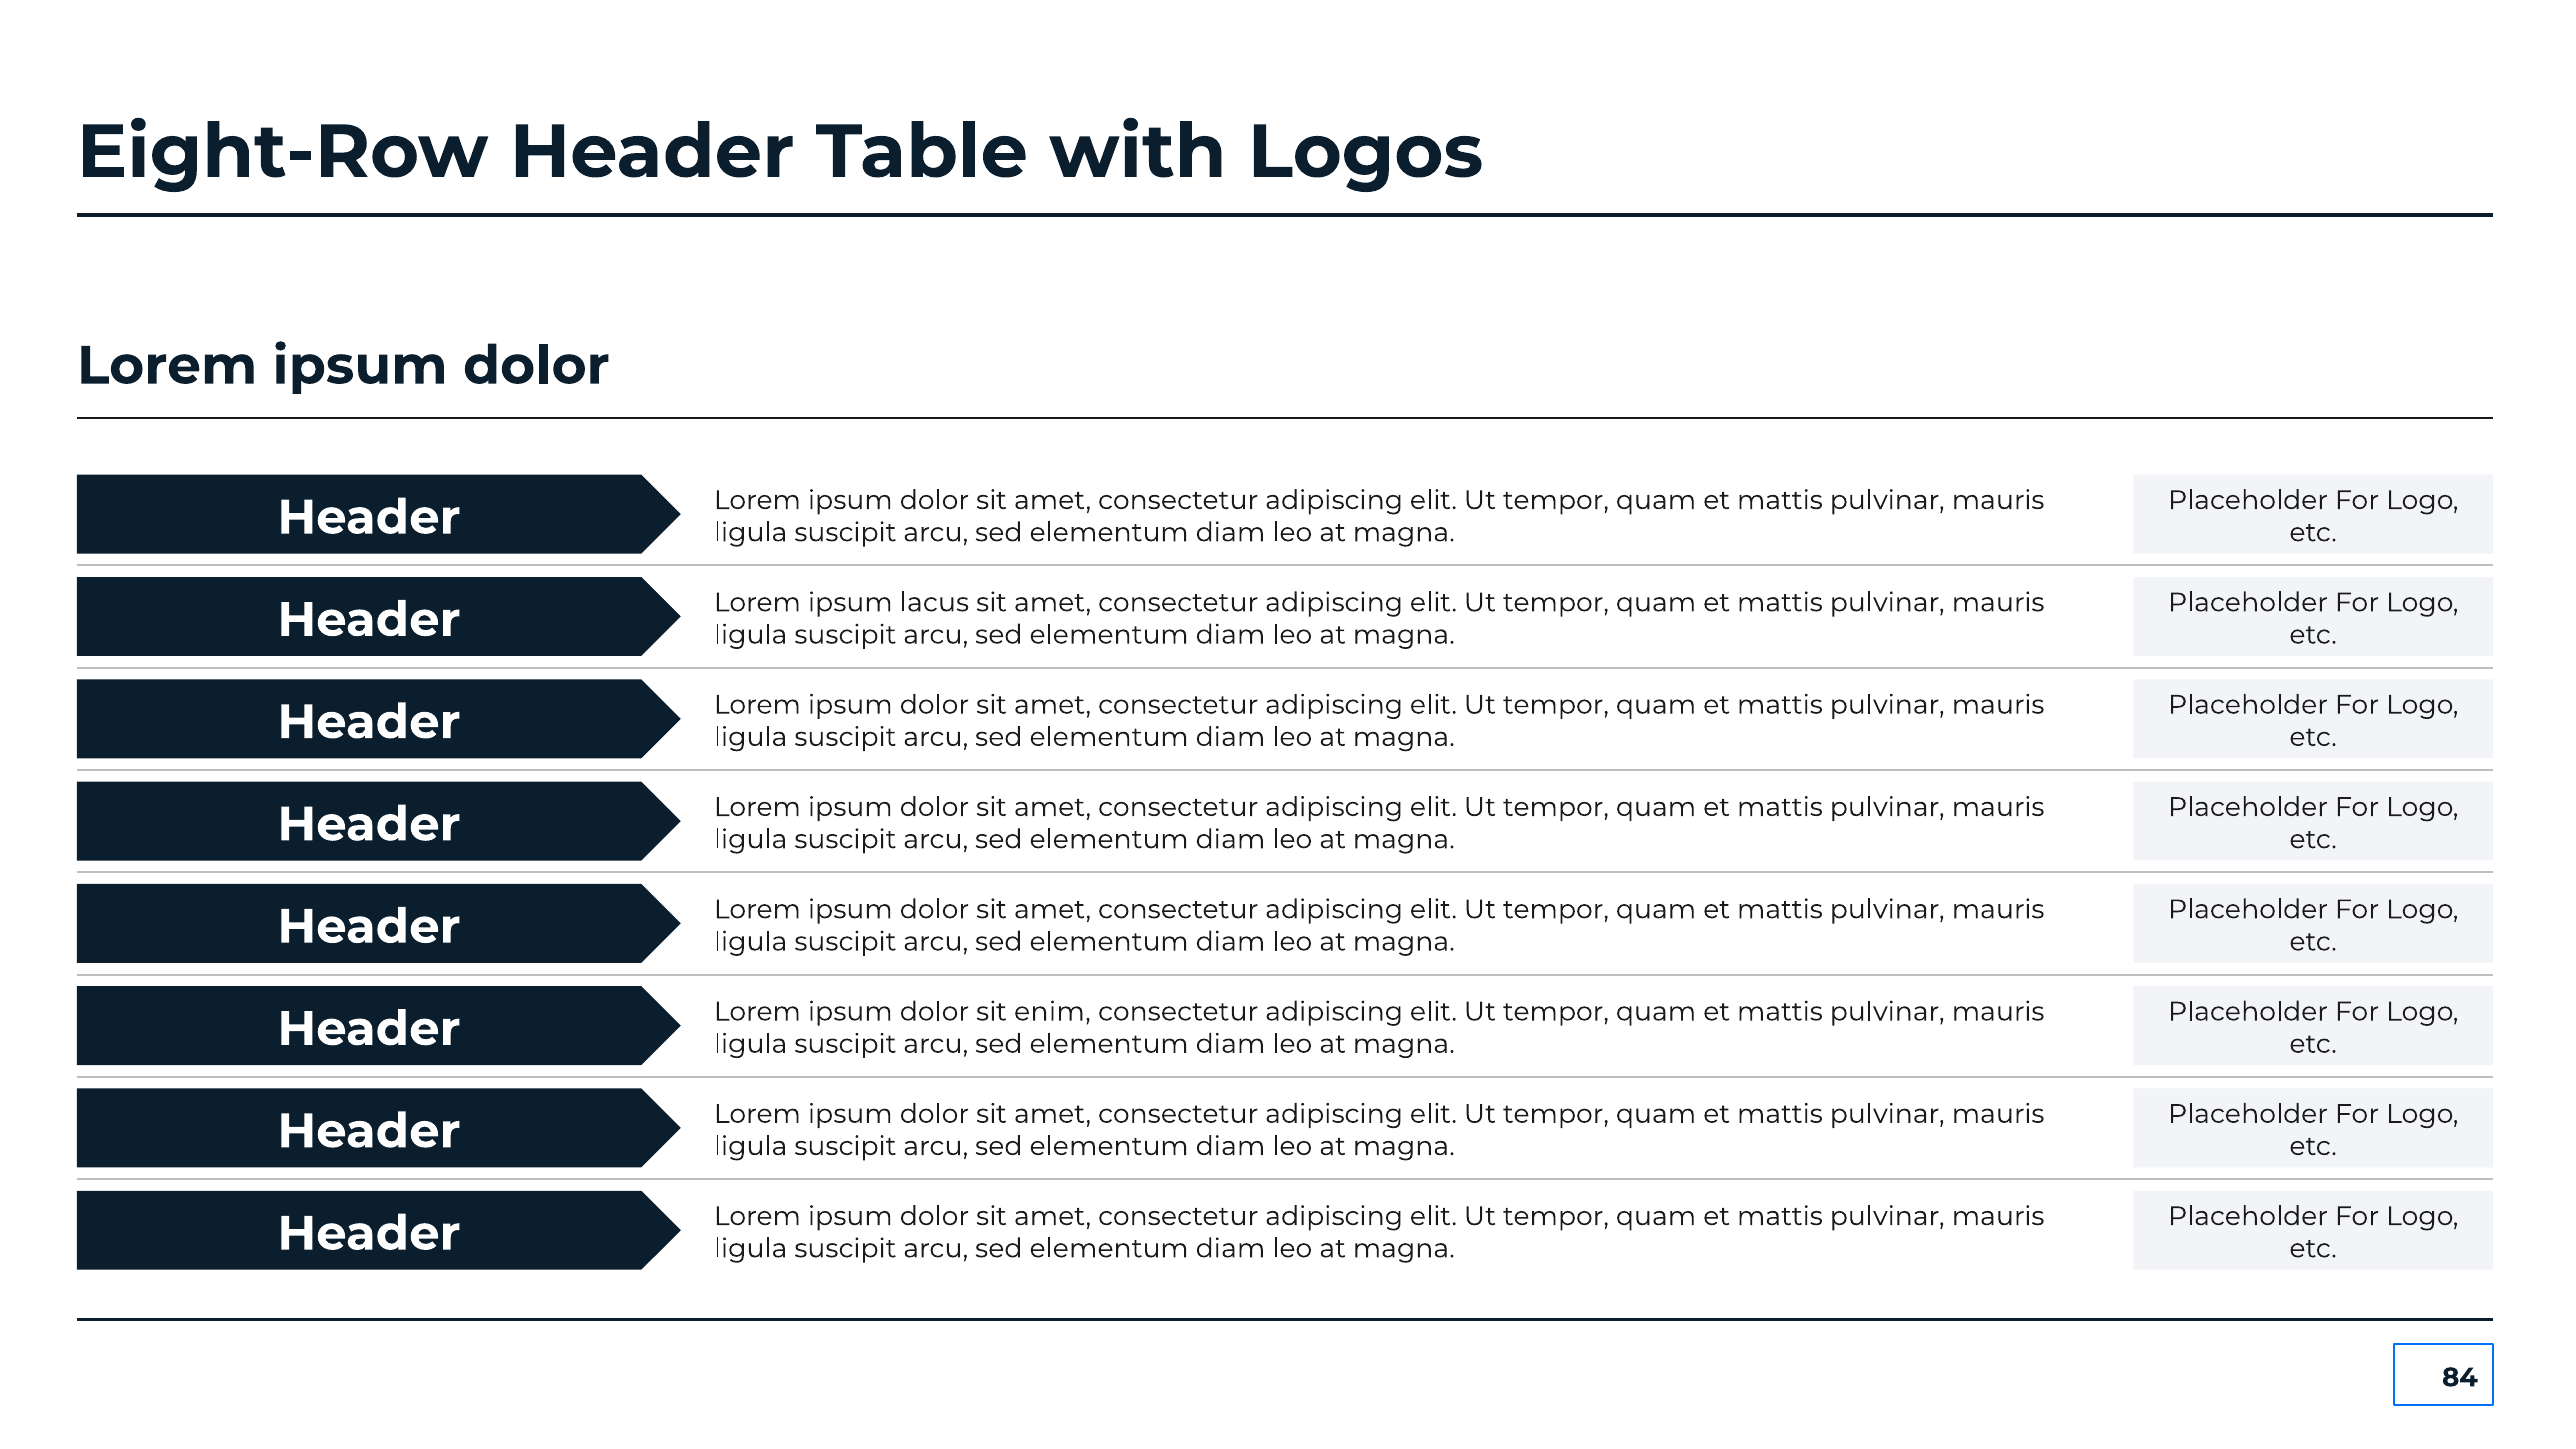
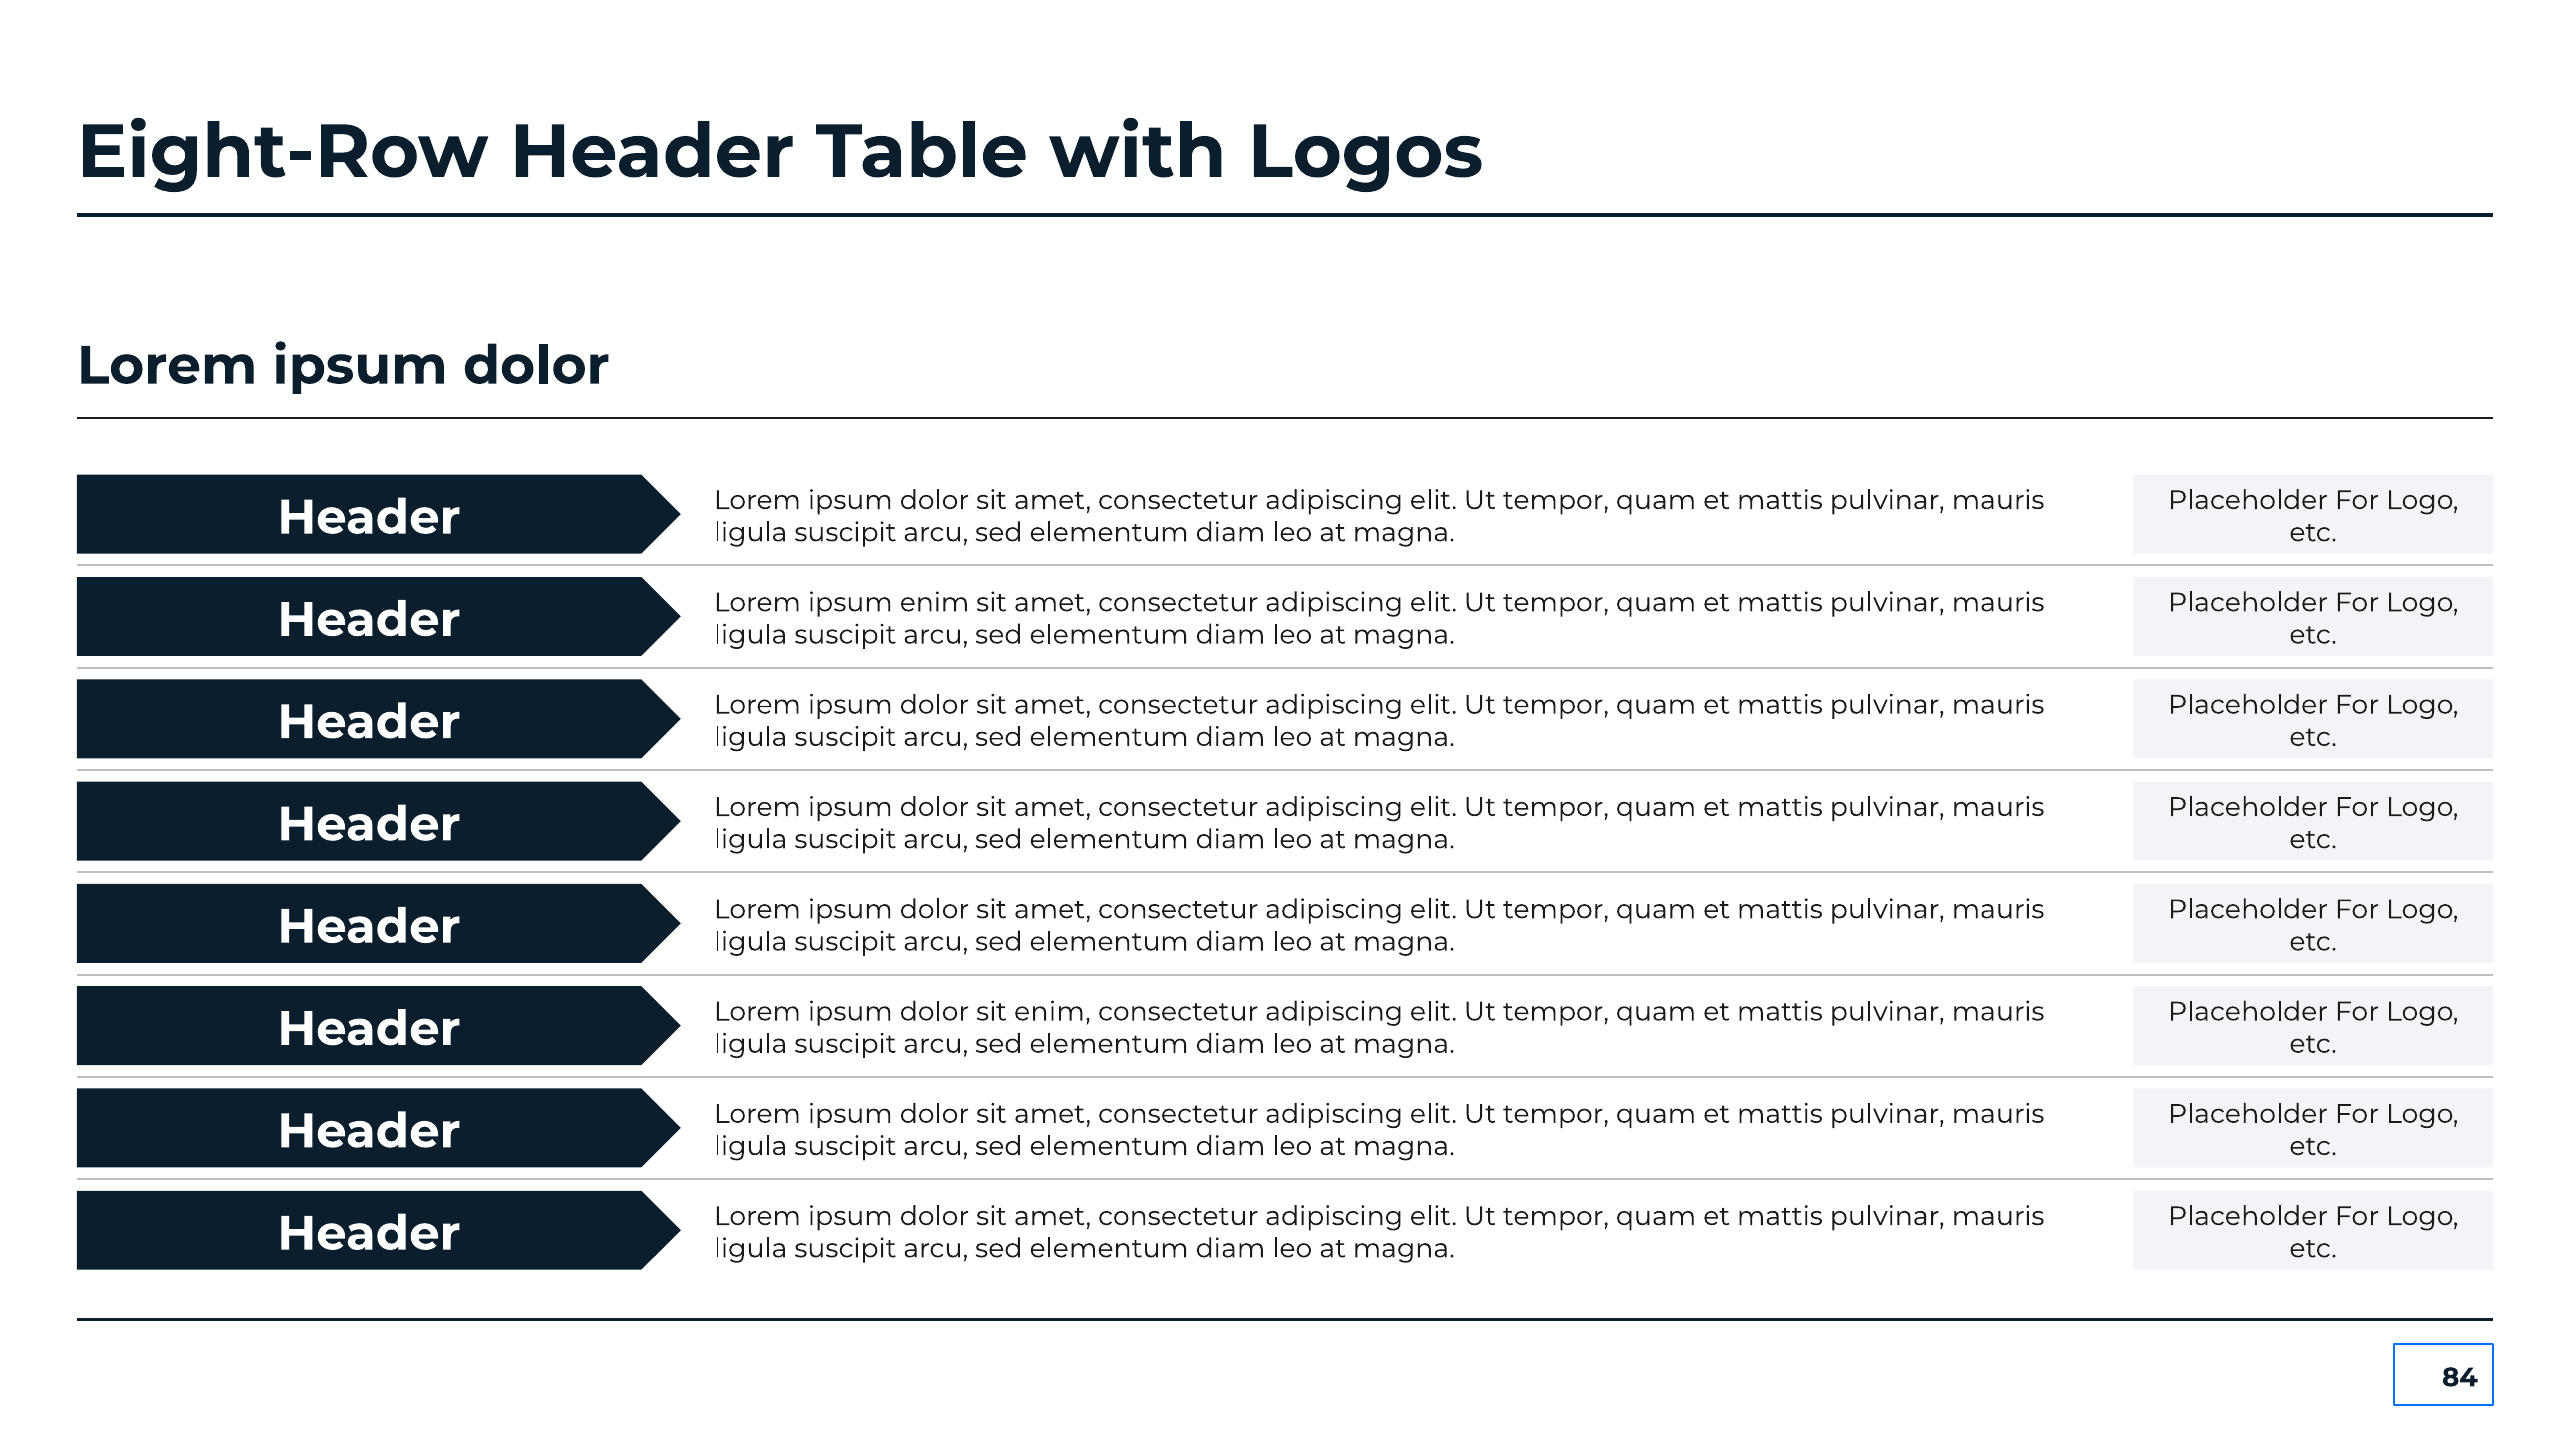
ipsum lacus: lacus -> enim
